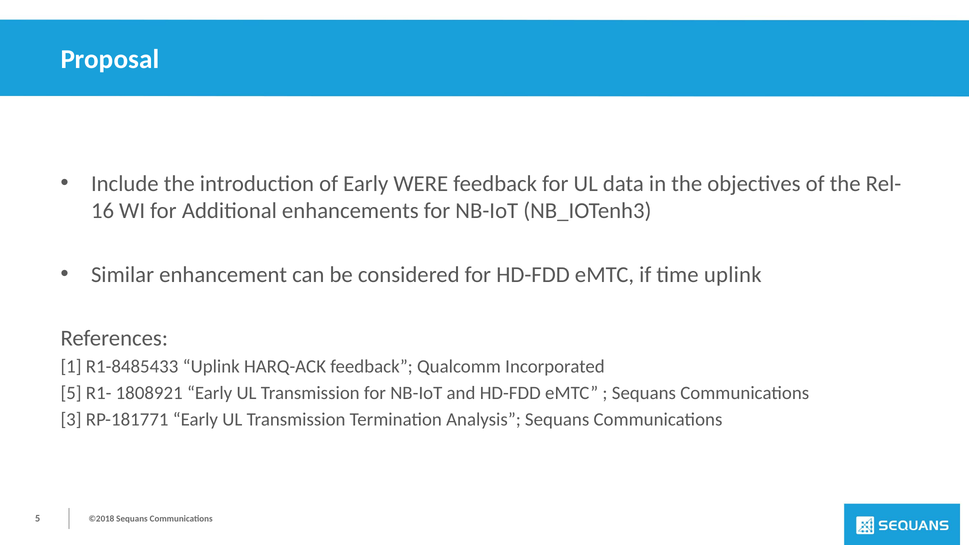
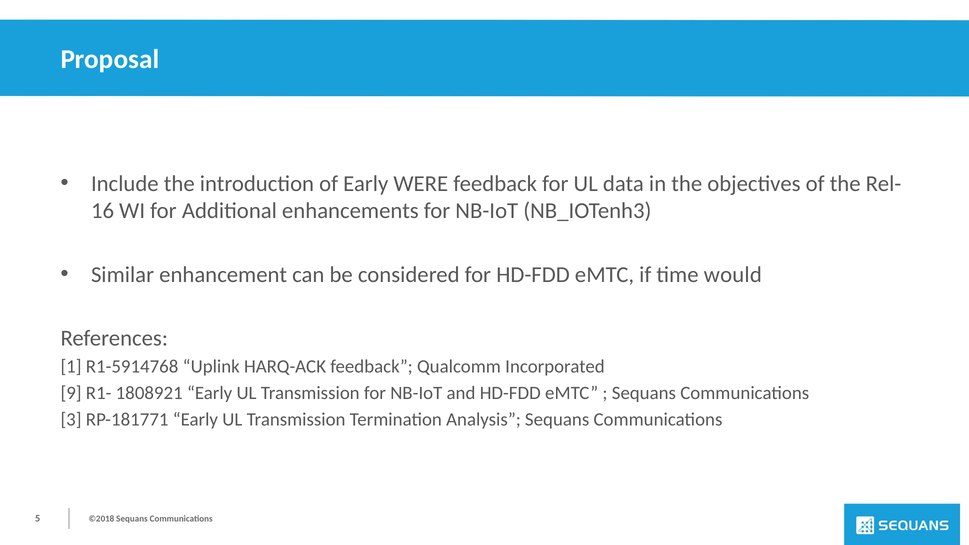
time uplink: uplink -> would
R1-8485433: R1-8485433 -> R1-5914768
5 at (71, 393): 5 -> 9
